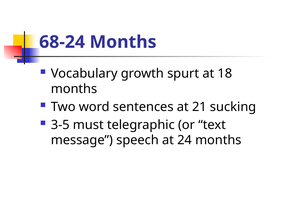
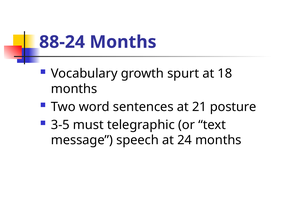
68-24: 68-24 -> 88-24
sucking: sucking -> posture
